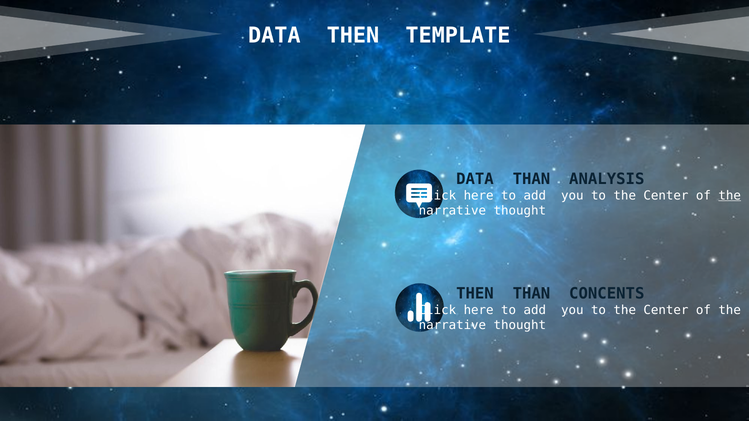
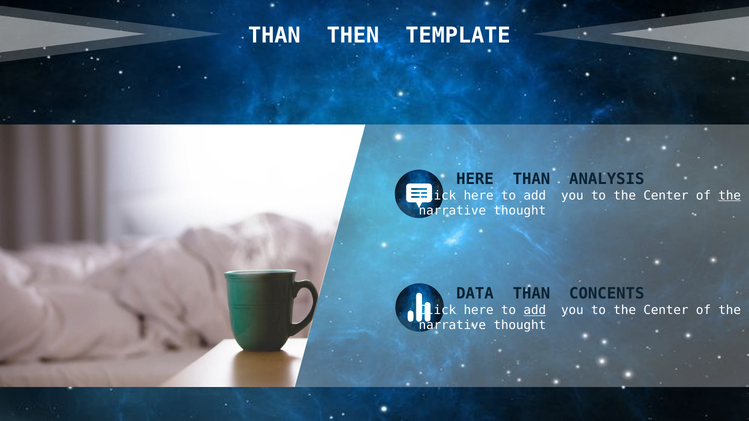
DATA at (274, 36): DATA -> THAN
DATA at (475, 179): DATA -> HERE
THEN at (475, 294): THEN -> DATA
add at (535, 311) underline: none -> present
